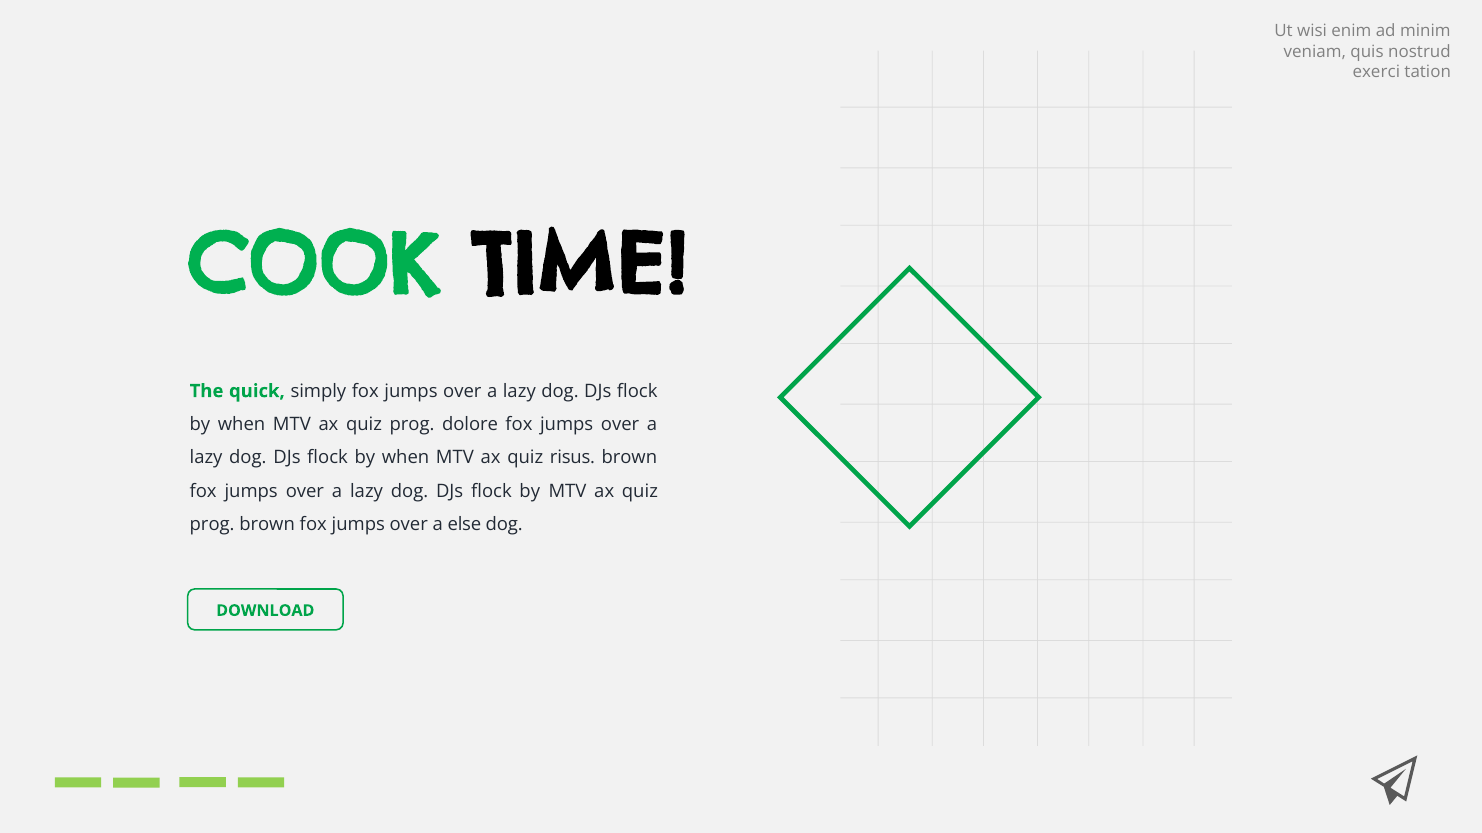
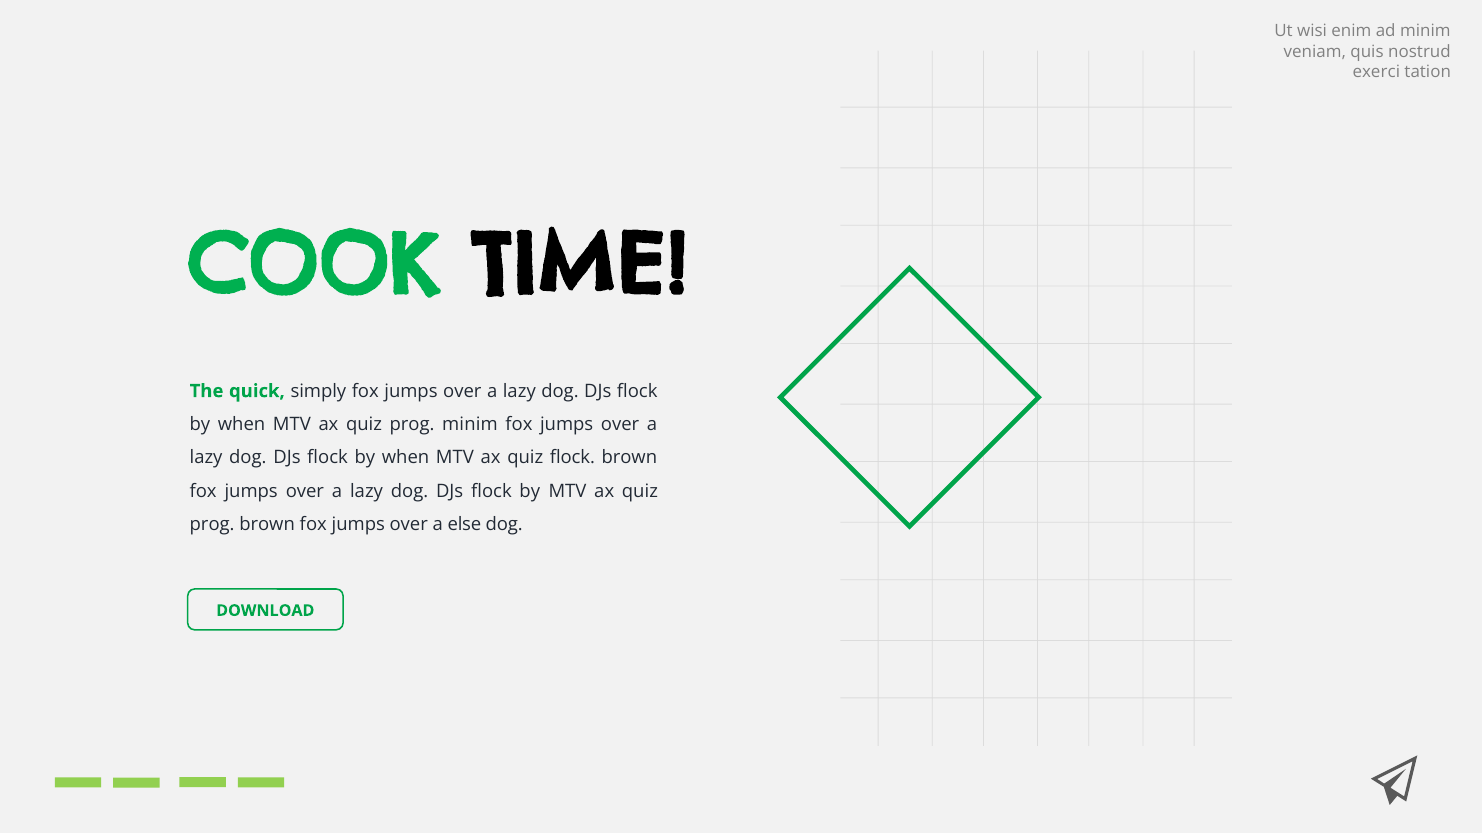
prog dolore: dolore -> minim
quiz risus: risus -> flock
